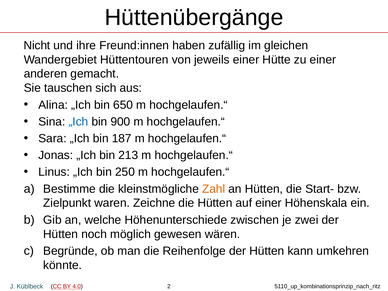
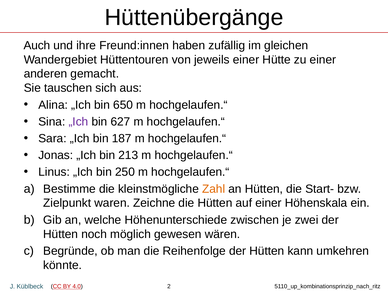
Nicht: Nicht -> Auch
„Ich at (78, 122) colour: blue -> purple
900: 900 -> 627
